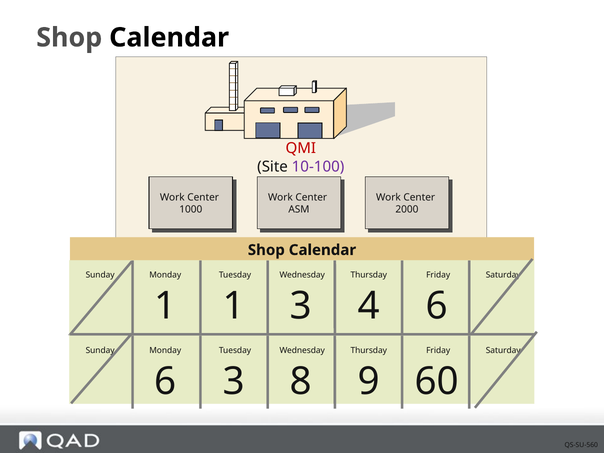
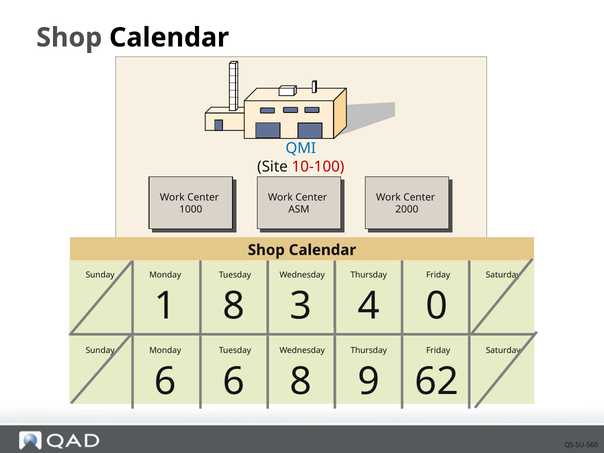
QMI colour: red -> blue
10-100 colour: purple -> red
1 1: 1 -> 8
4 6: 6 -> 0
6 3: 3 -> 6
60: 60 -> 62
